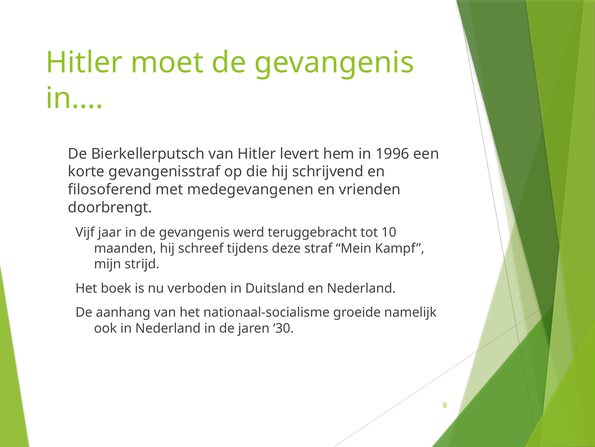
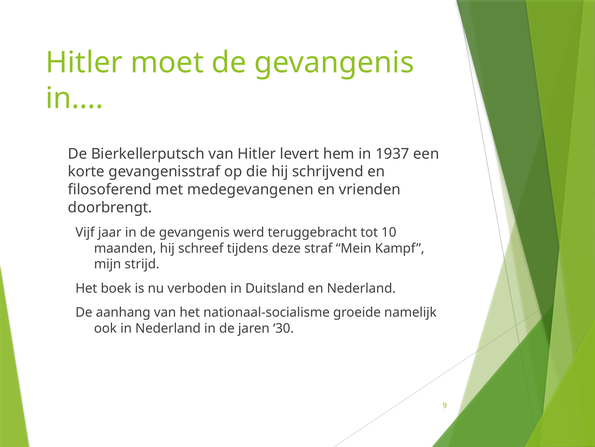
1996: 1996 -> 1937
